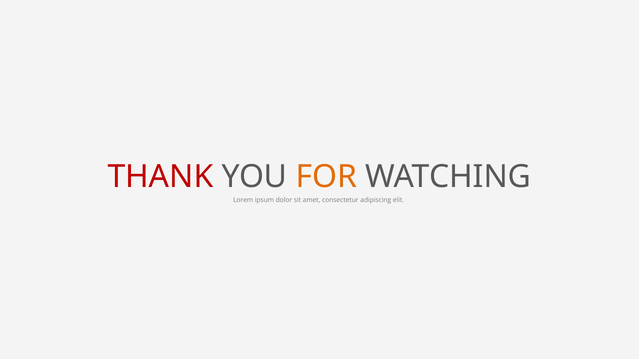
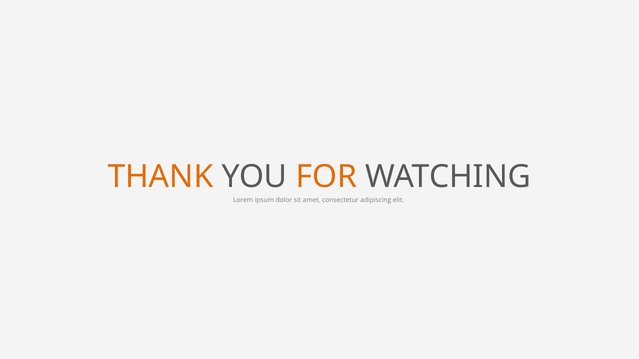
THANK colour: red -> orange
